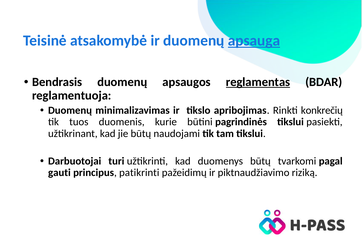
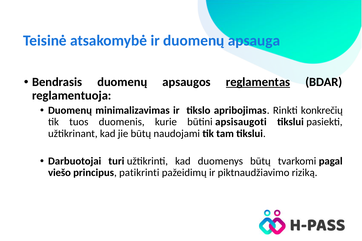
apsauga underline: present -> none
pagrindinės: pagrindinės -> apsisaugoti
gauti: gauti -> viešo
